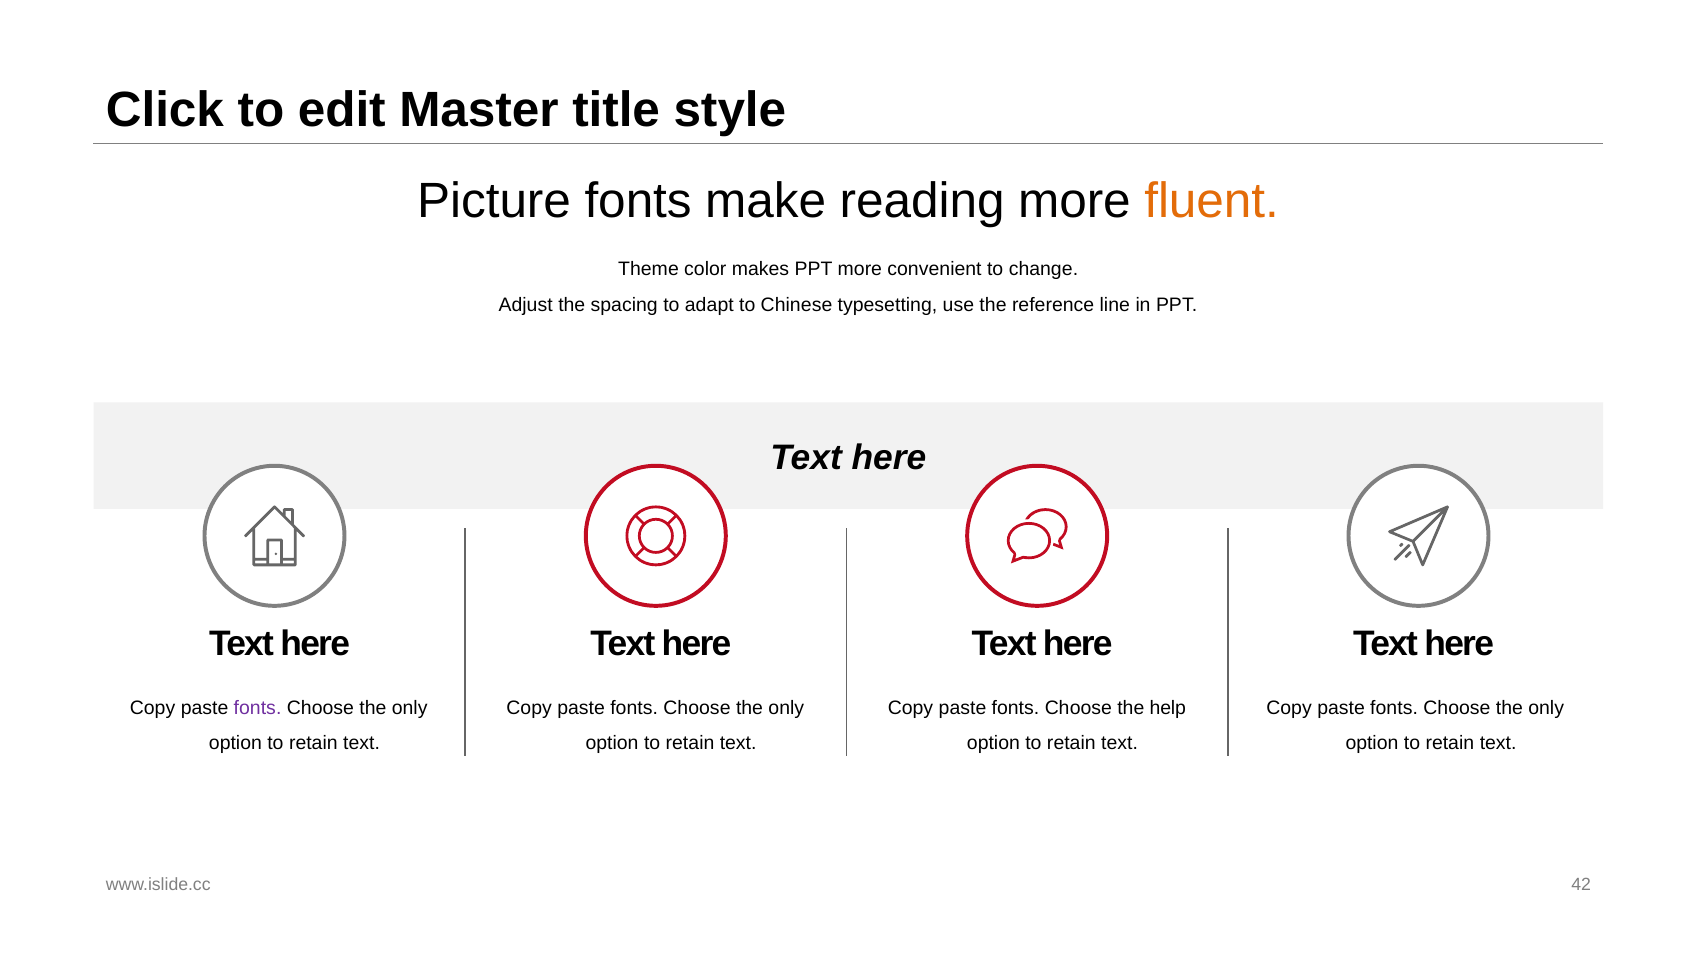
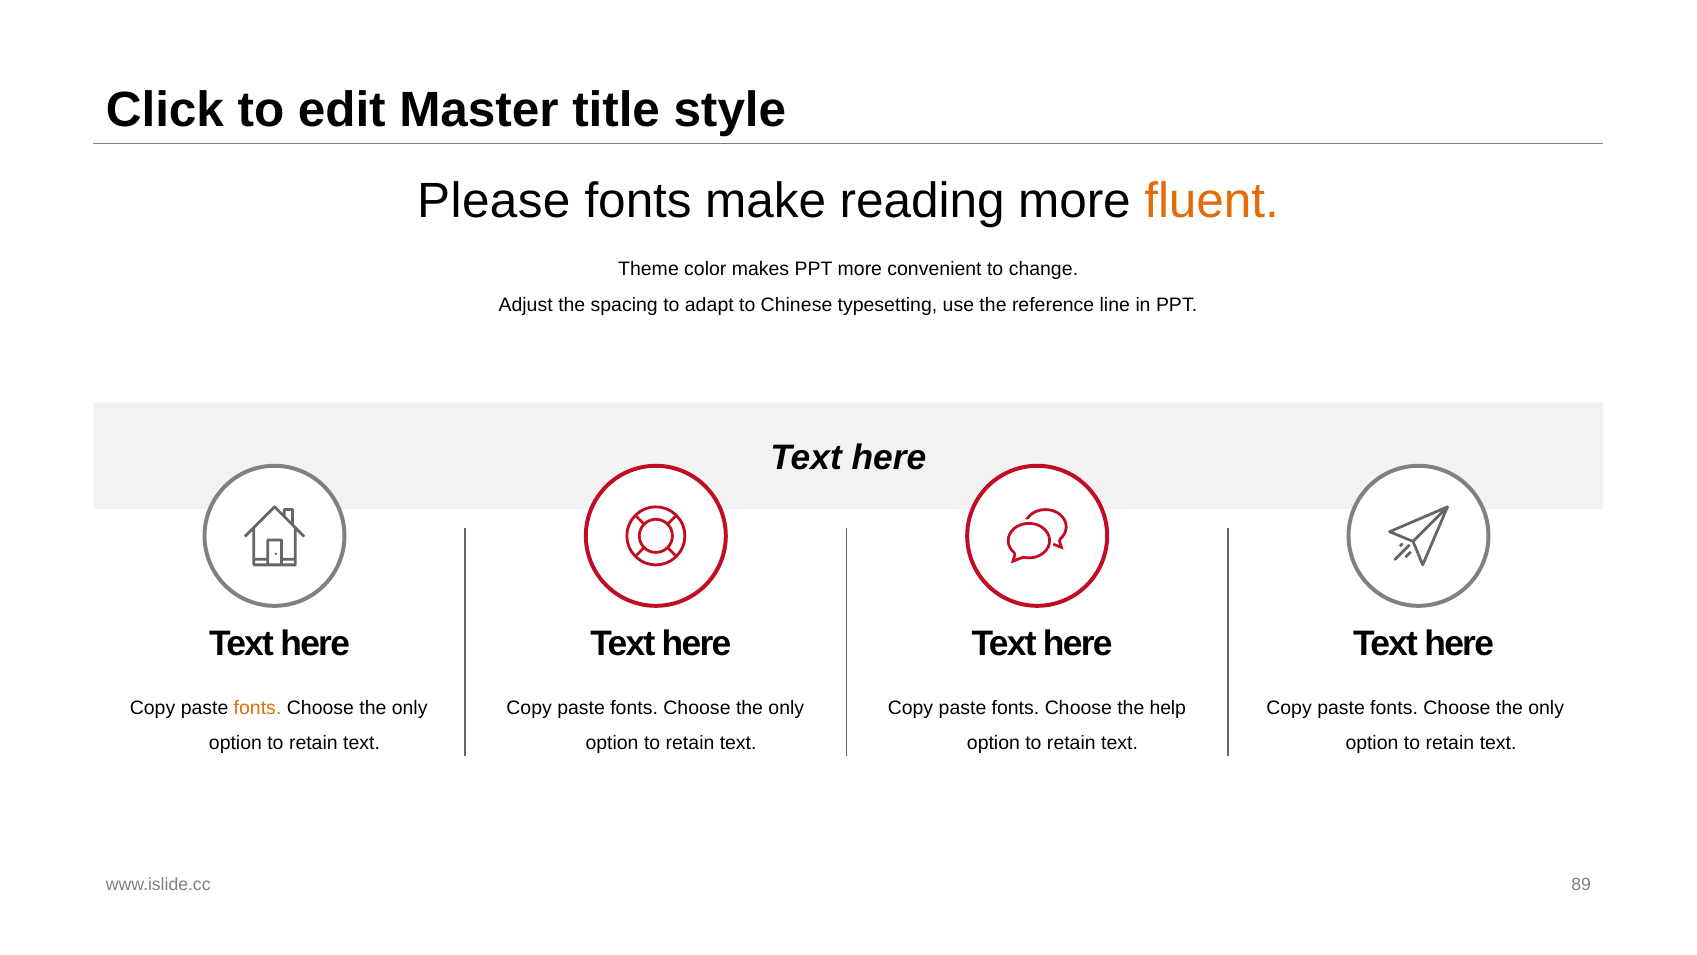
Picture: Picture -> Please
fonts at (258, 708) colour: purple -> orange
42: 42 -> 89
